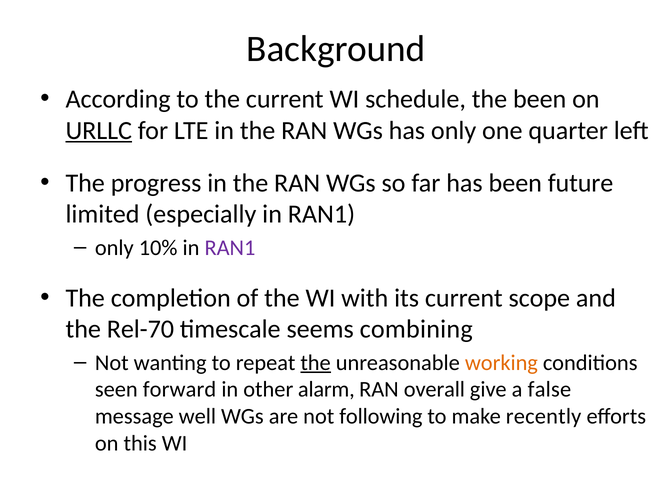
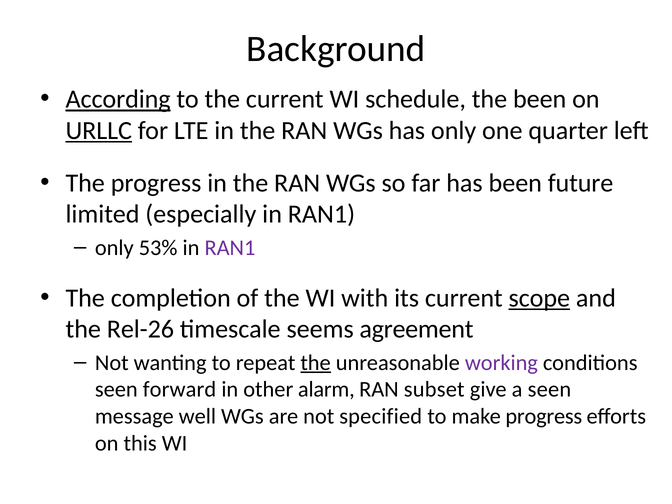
According underline: none -> present
10%: 10% -> 53%
scope underline: none -> present
Rel-70: Rel-70 -> Rel-26
combining: combining -> agreement
working colour: orange -> purple
overall: overall -> subset
a false: false -> seen
following: following -> specified
make recently: recently -> progress
